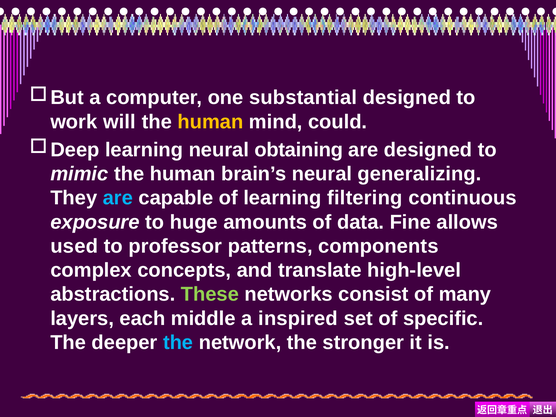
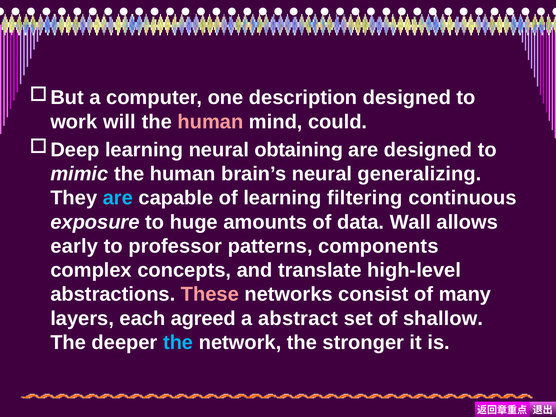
substantial: substantial -> description
human at (210, 122) colour: yellow -> pink
Fine: Fine -> Wall
used: used -> early
These colour: light green -> pink
middle: middle -> agreed
inspired: inspired -> abstract
specific: specific -> shallow
